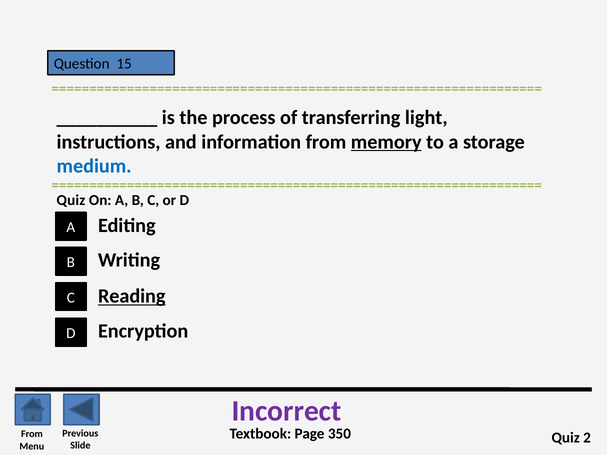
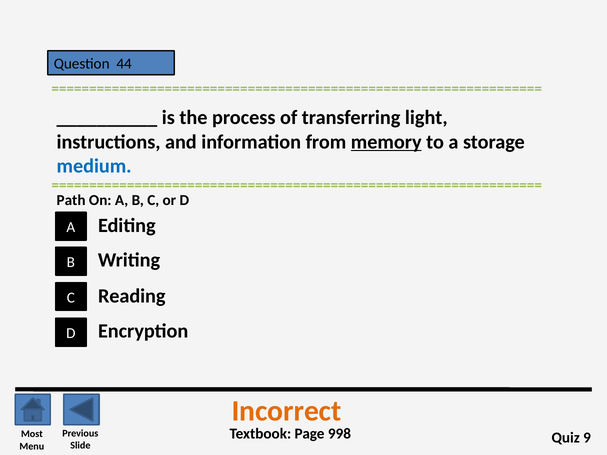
15: 15 -> 44
Quiz at (71, 200): Quiz -> Path
Reading underline: present -> none
Incorrect colour: purple -> orange
350: 350 -> 998
From at (32, 434): From -> Most
2: 2 -> 9
